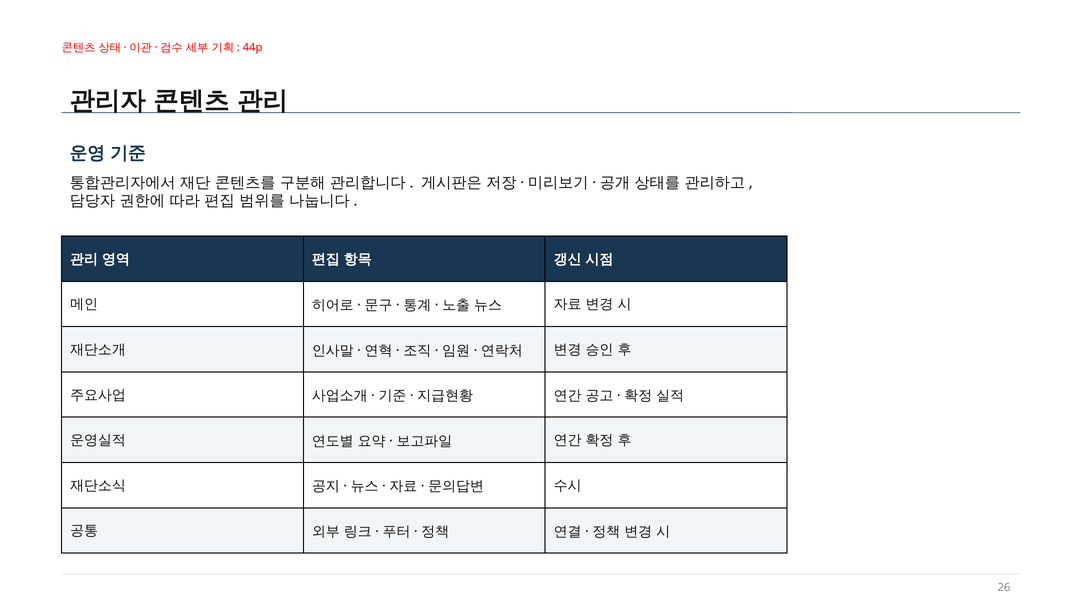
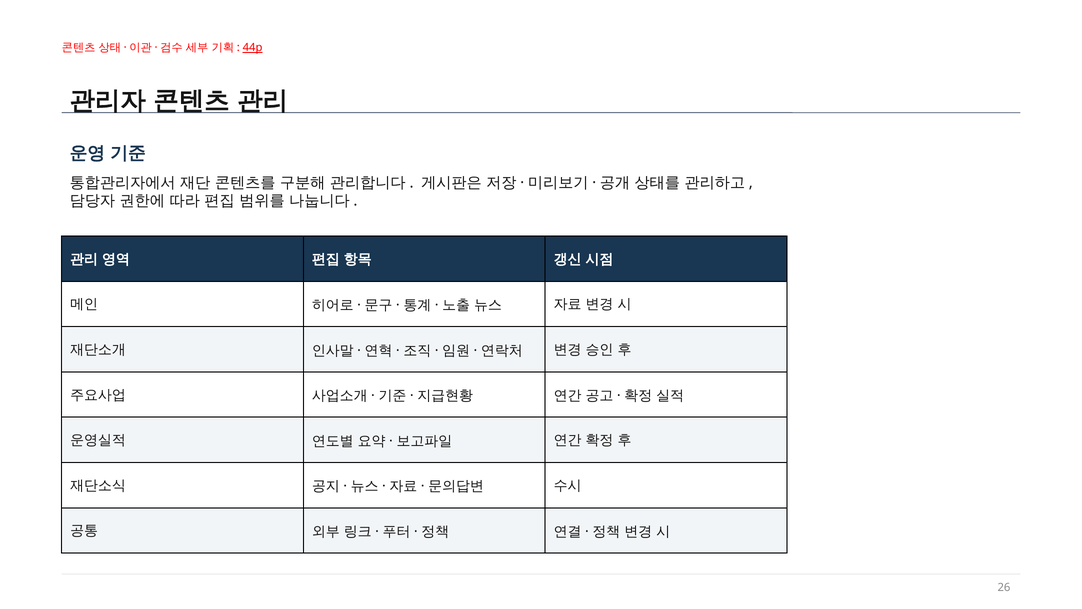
44p underline: none -> present
